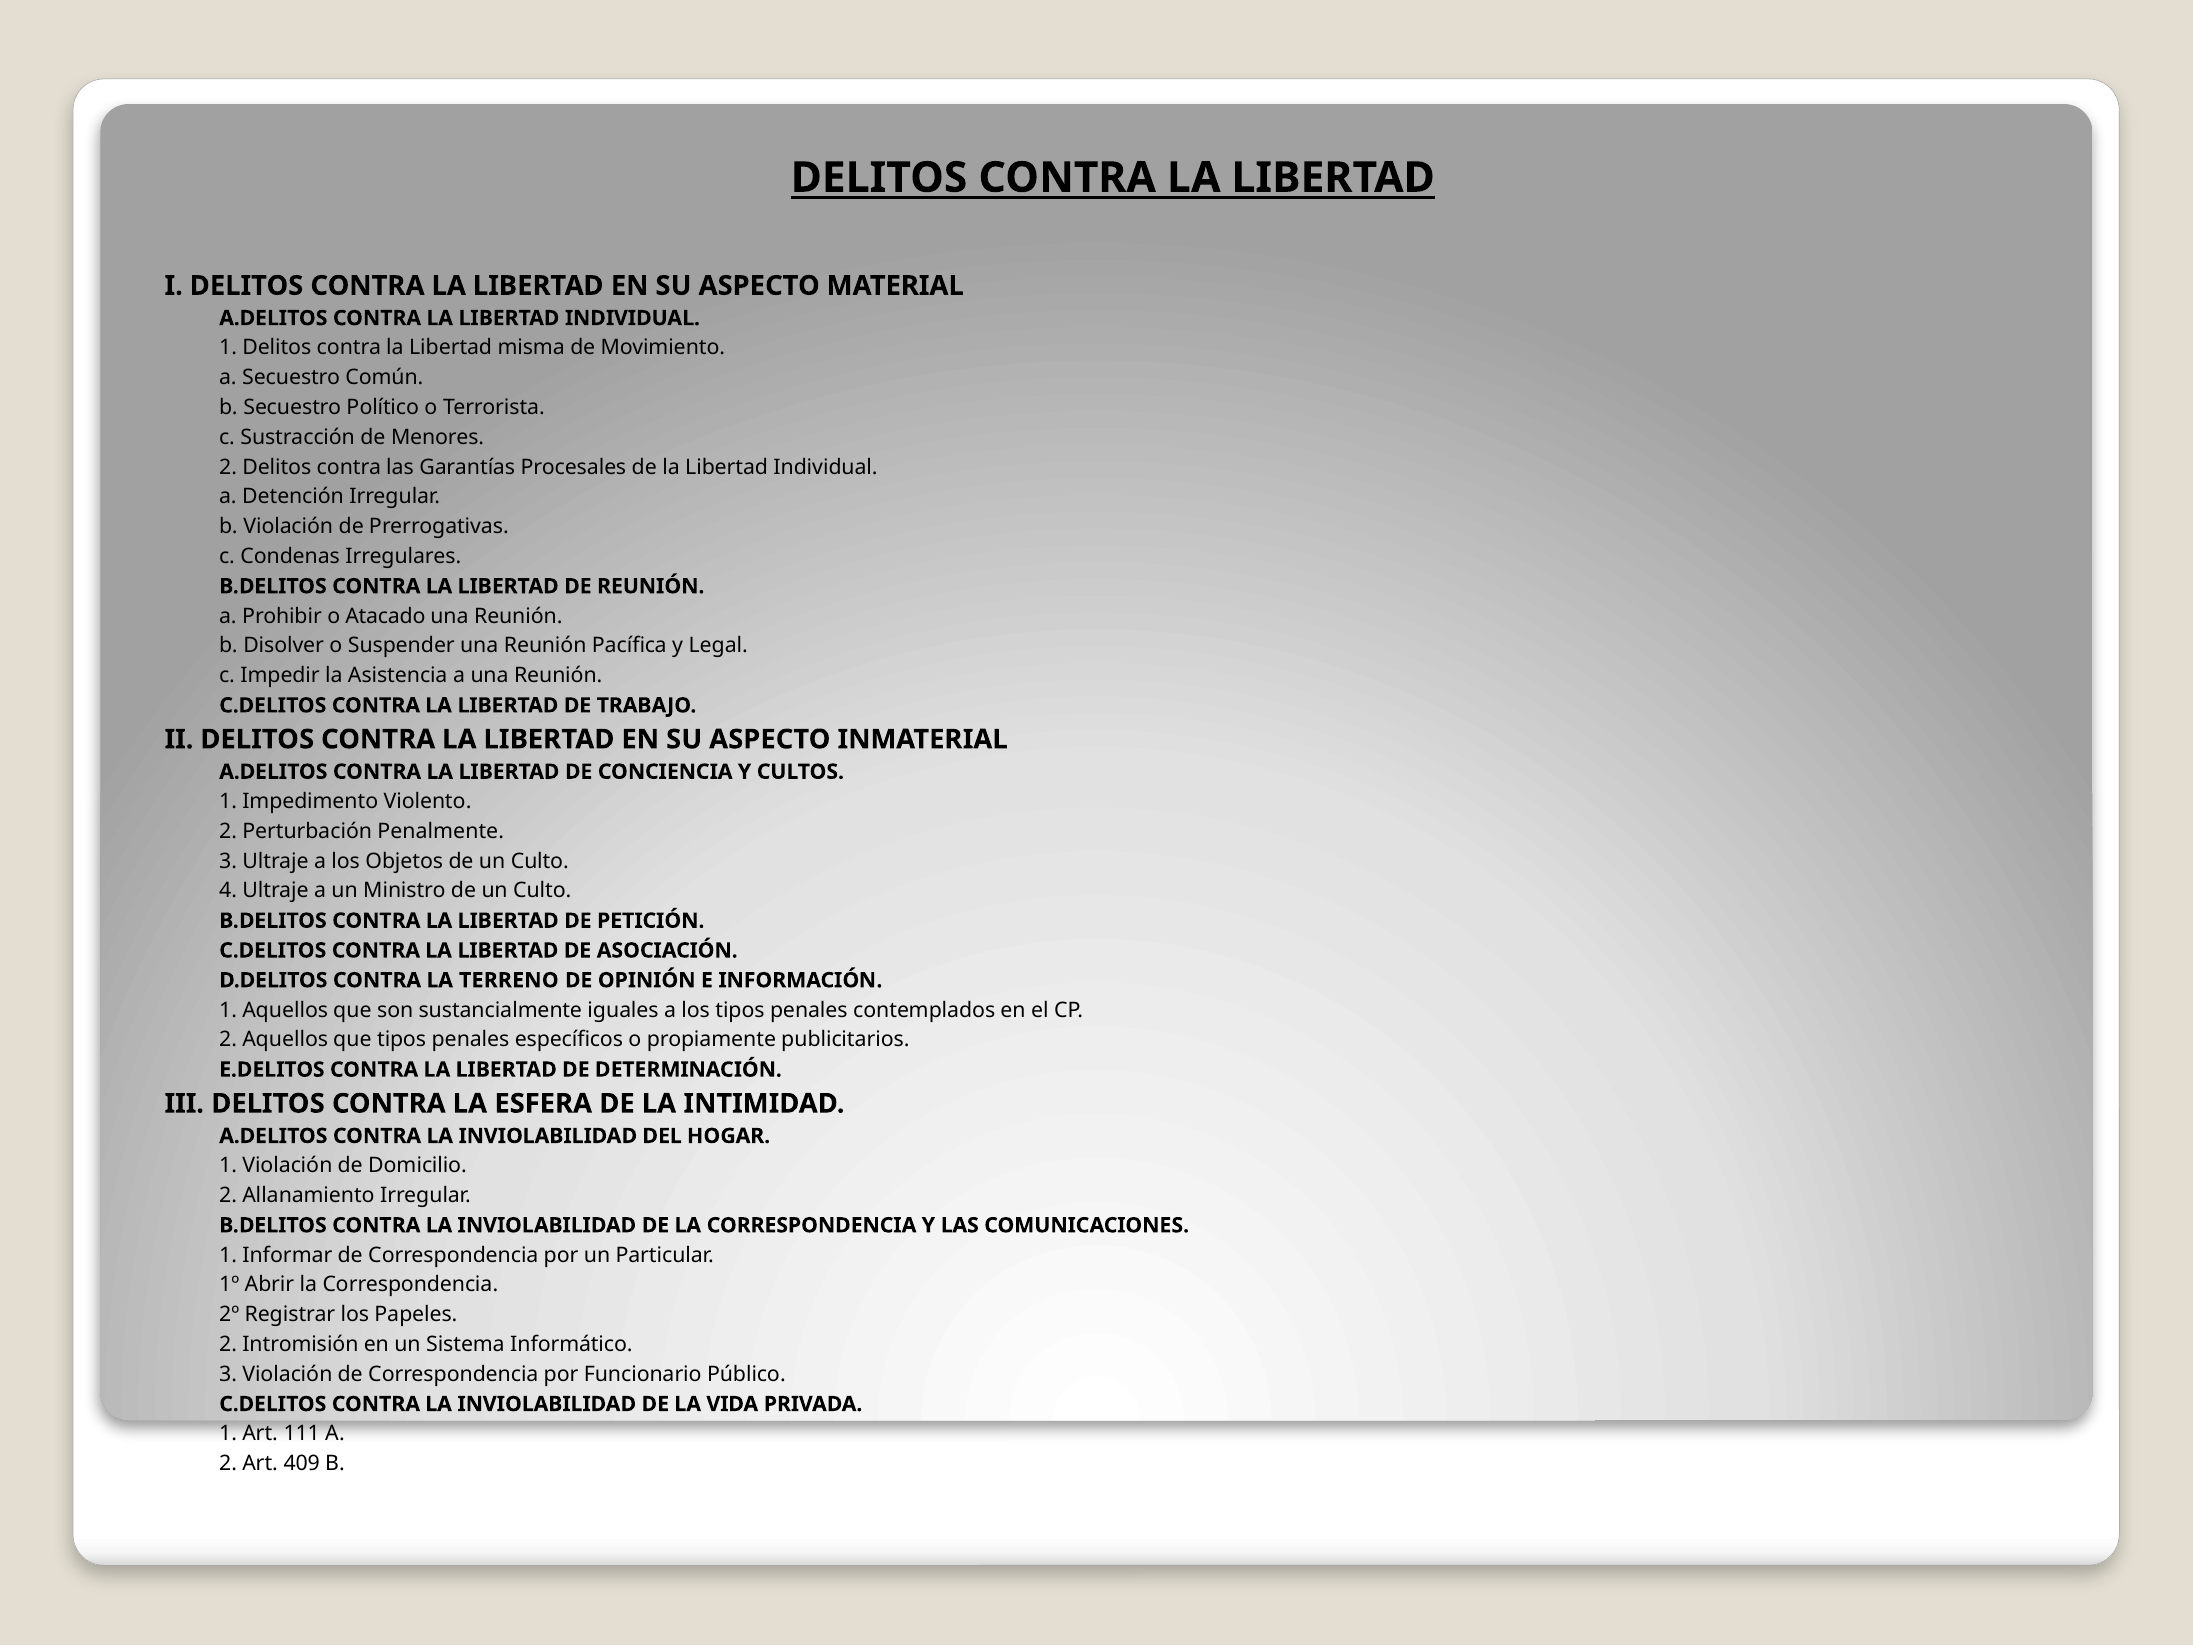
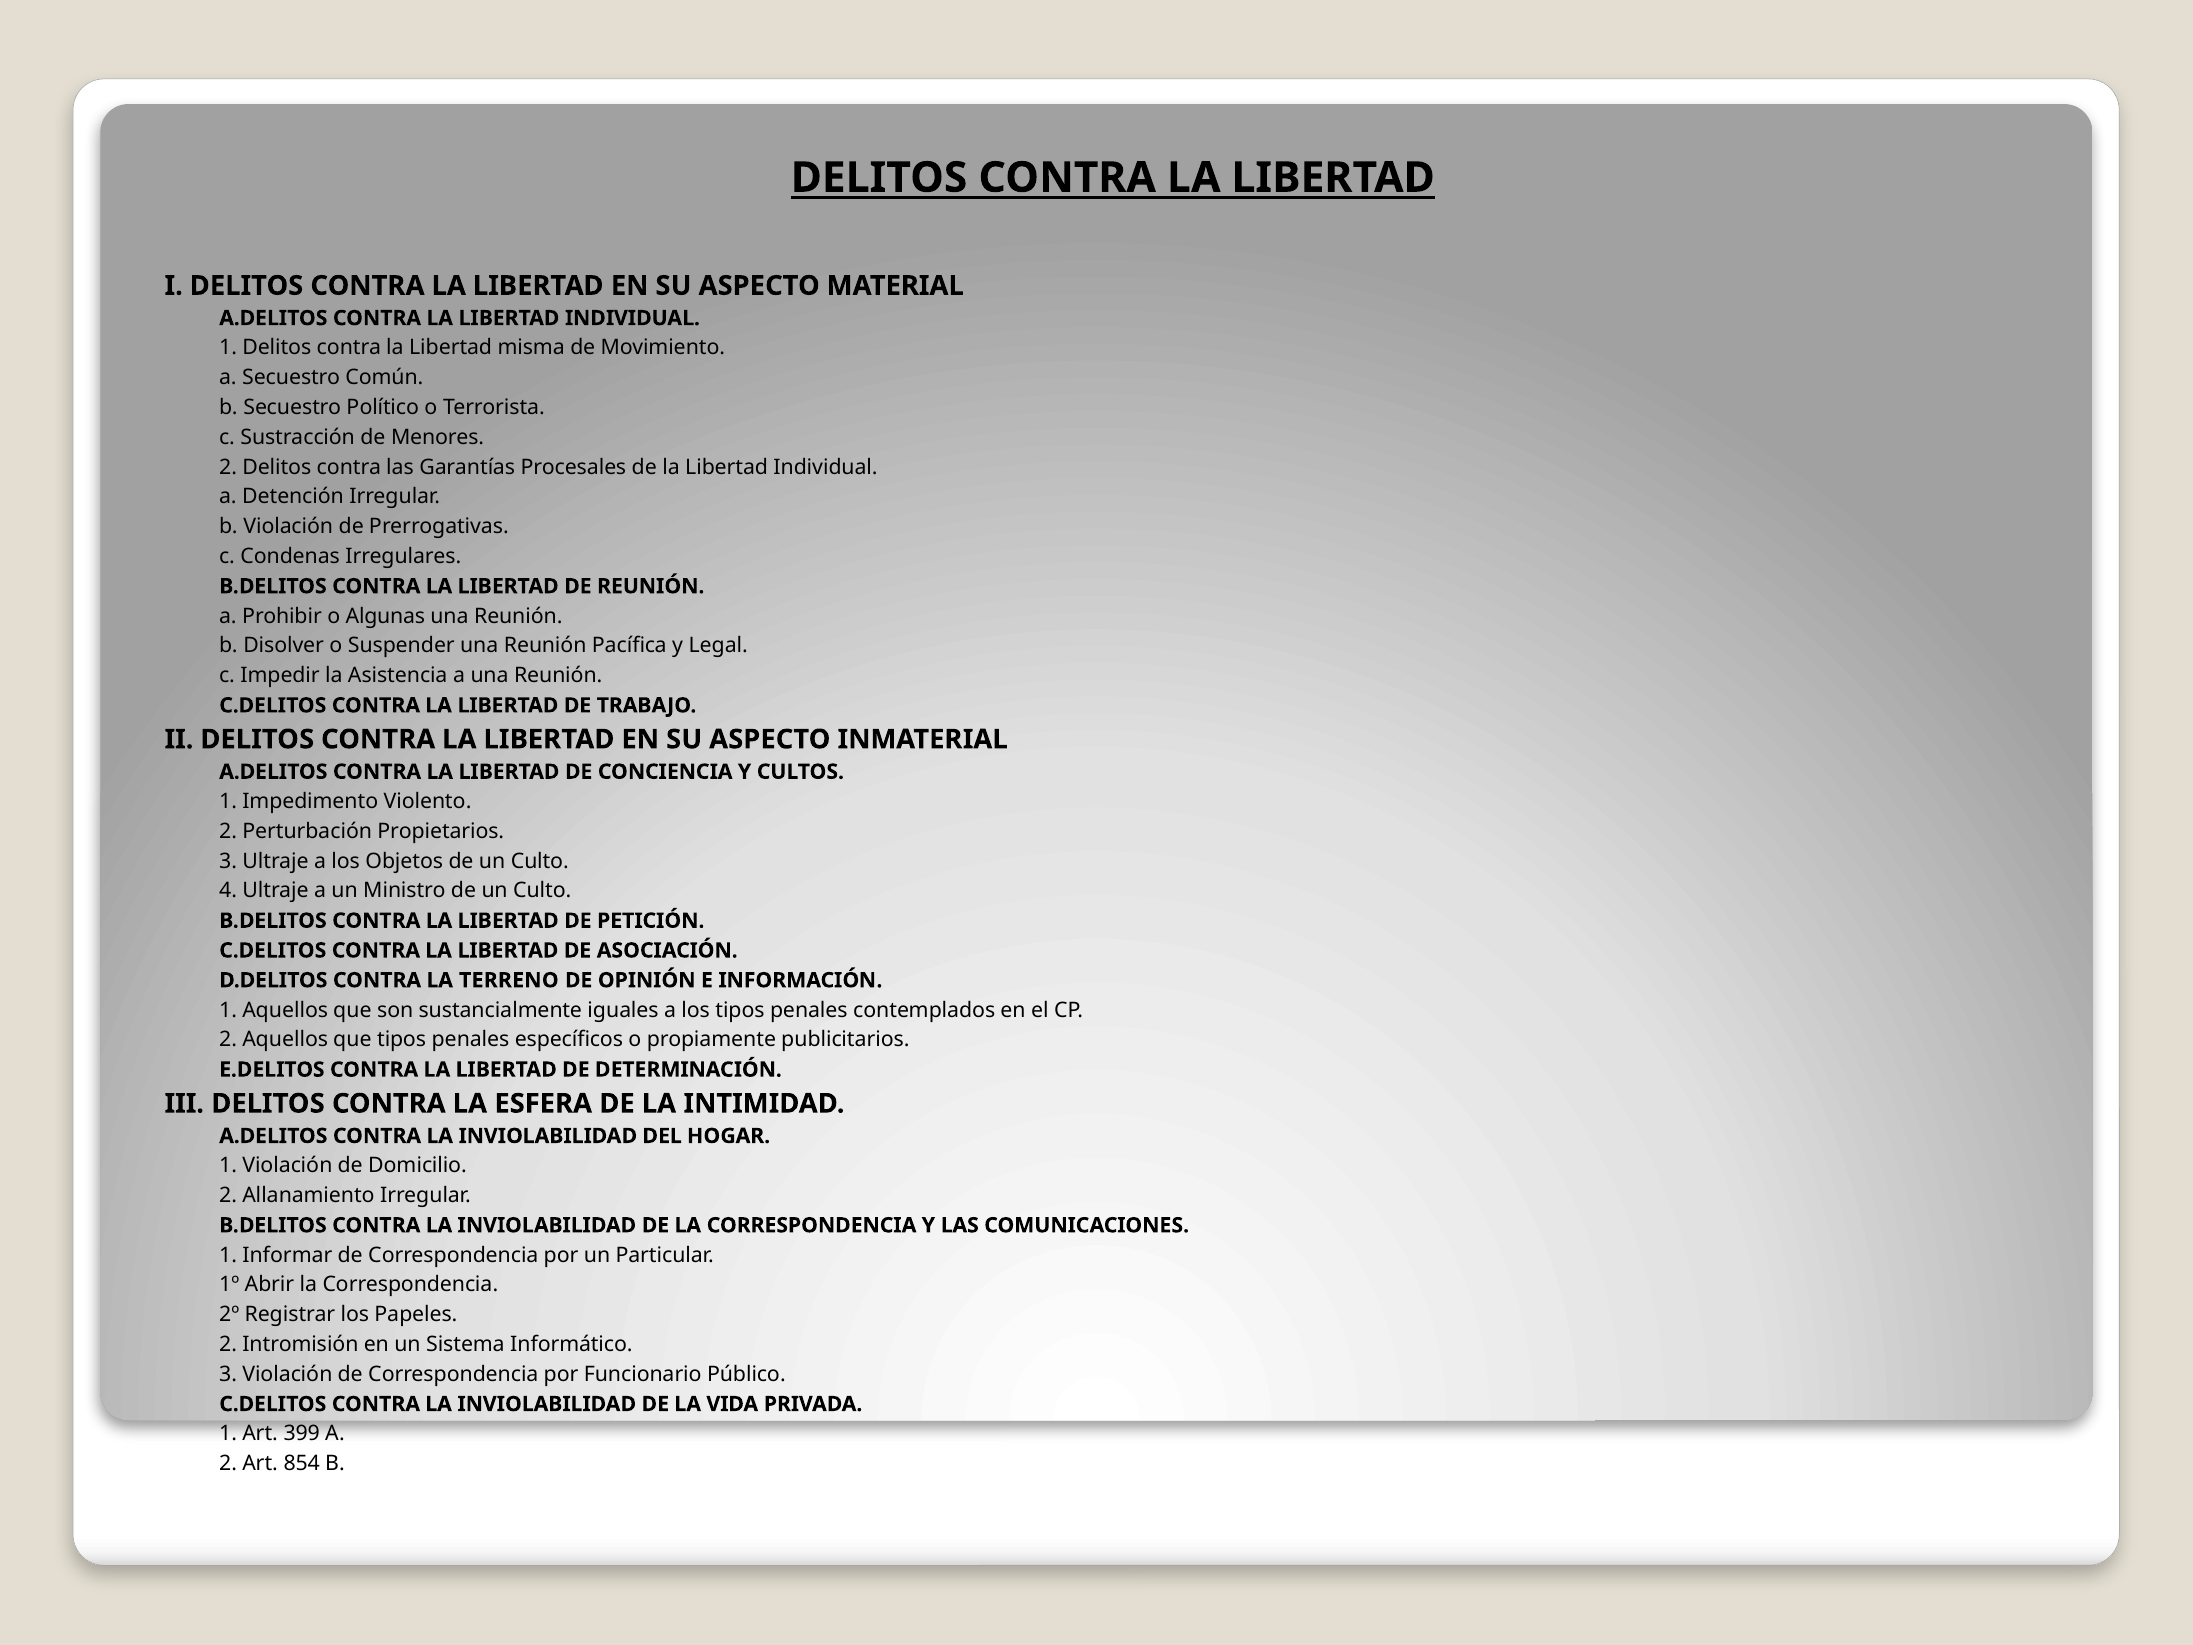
Atacado: Atacado -> Algunas
Penalmente: Penalmente -> Propietarios
111: 111 -> 399
409: 409 -> 854
